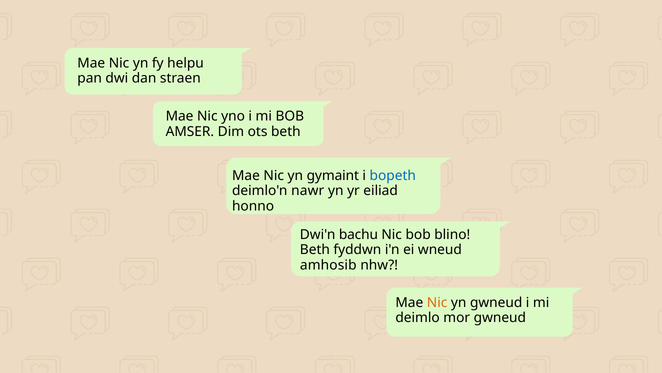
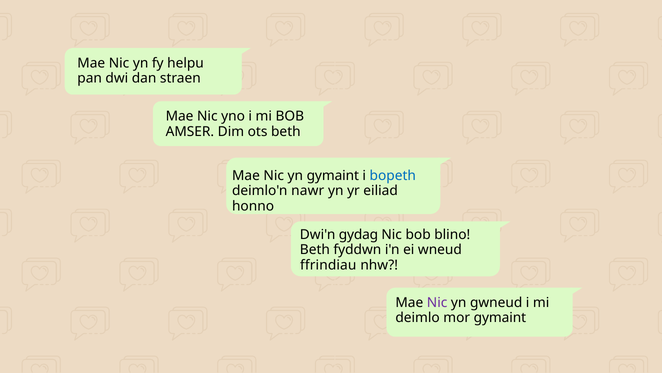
bachu: bachu -> gydag
amhosib: amhosib -> ffrindiau
Nic at (437, 302) colour: orange -> purple
mor gwneud: gwneud -> gymaint
